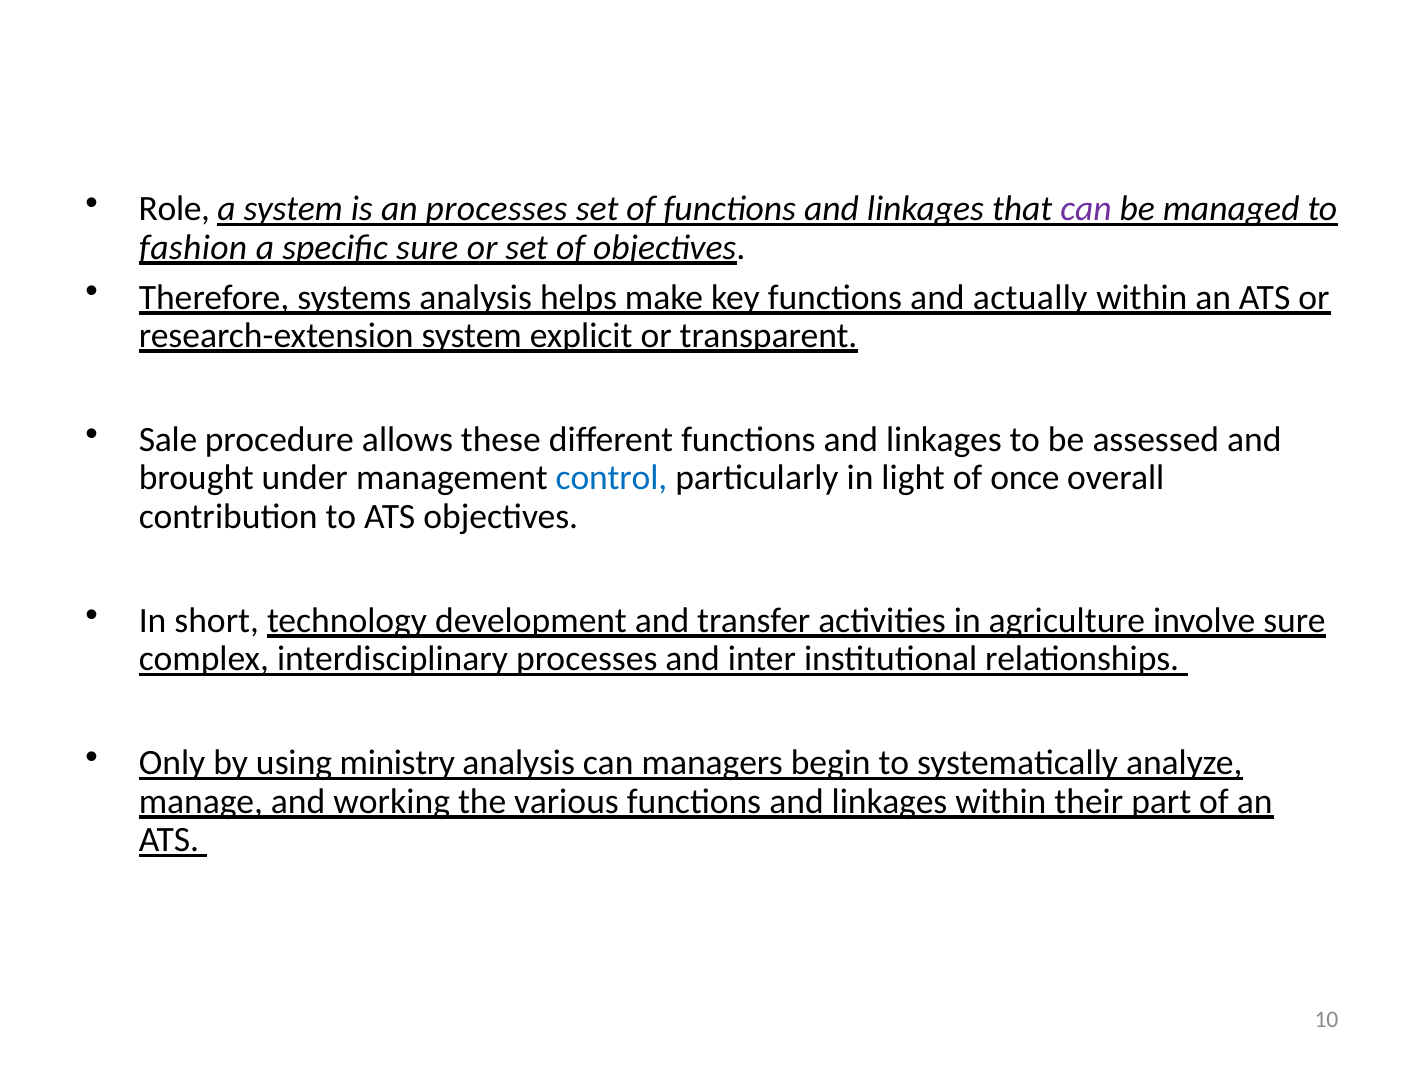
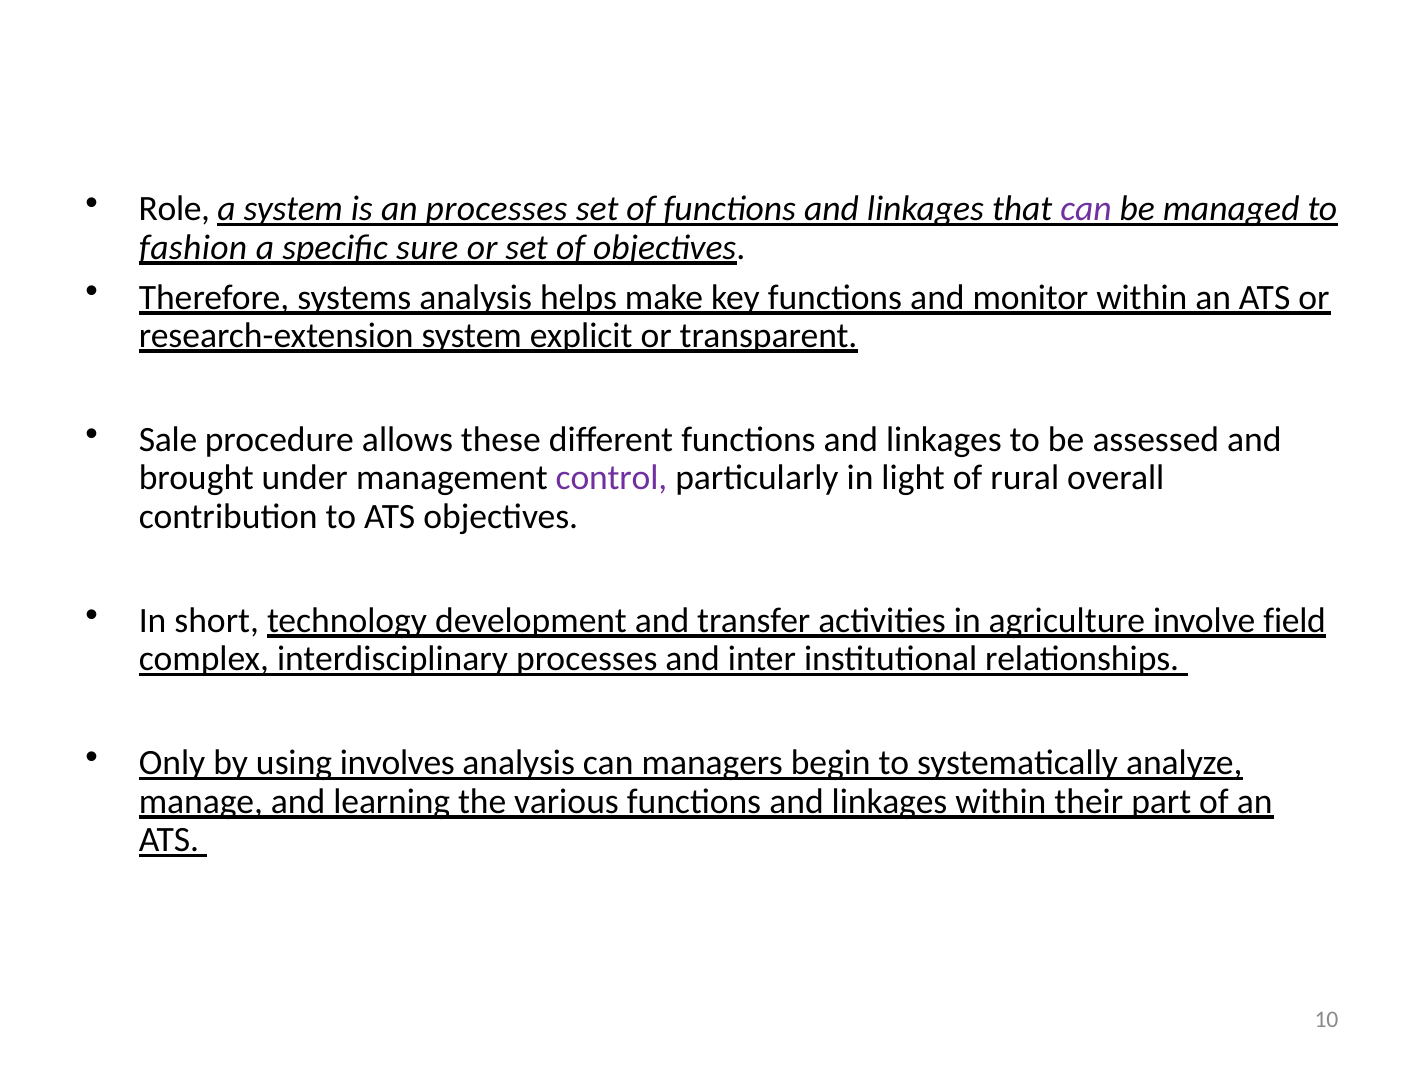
actually: actually -> monitor
control colour: blue -> purple
once: once -> rural
involve sure: sure -> field
ministry: ministry -> involves
working: working -> learning
